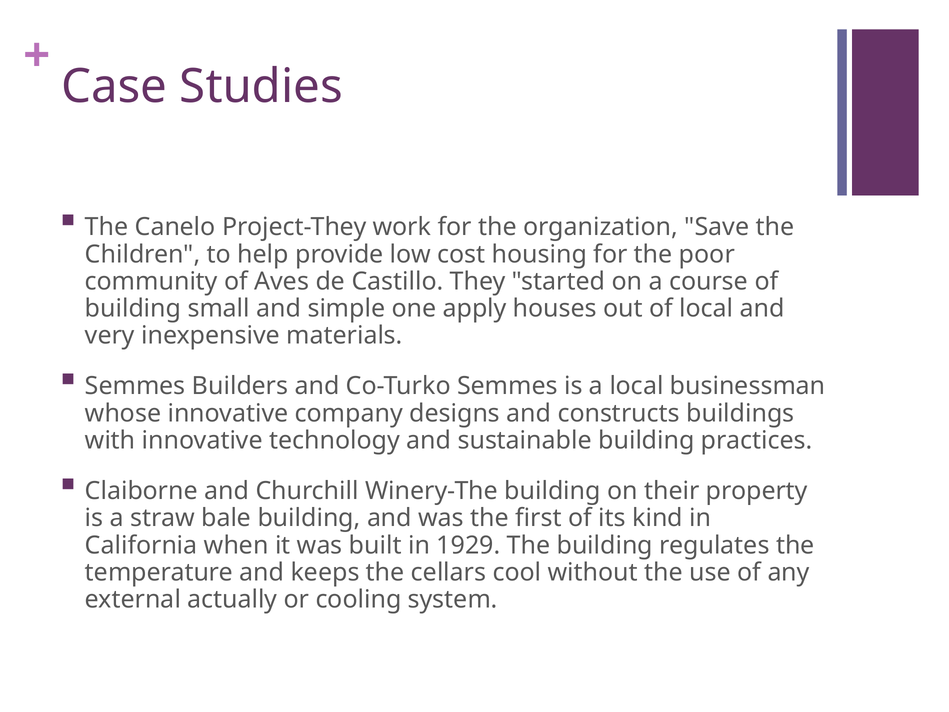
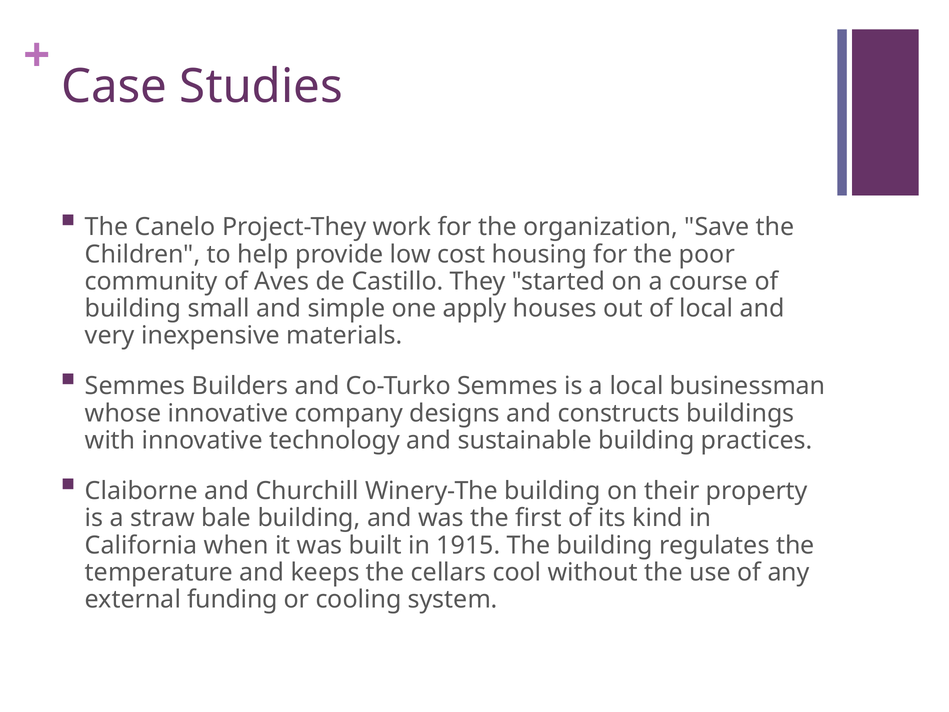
1929: 1929 -> 1915
actually: actually -> funding
